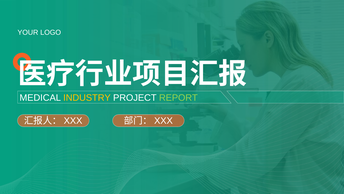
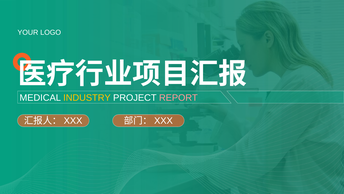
REPORT colour: light green -> pink
